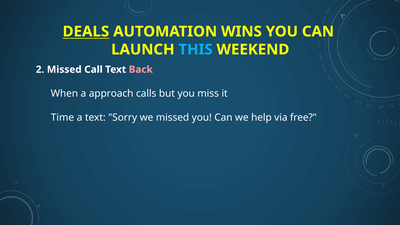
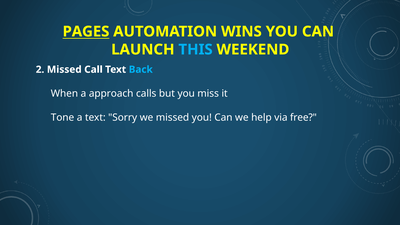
DEALS: DEALS -> PAGES
Back colour: pink -> light blue
Time: Time -> Tone
